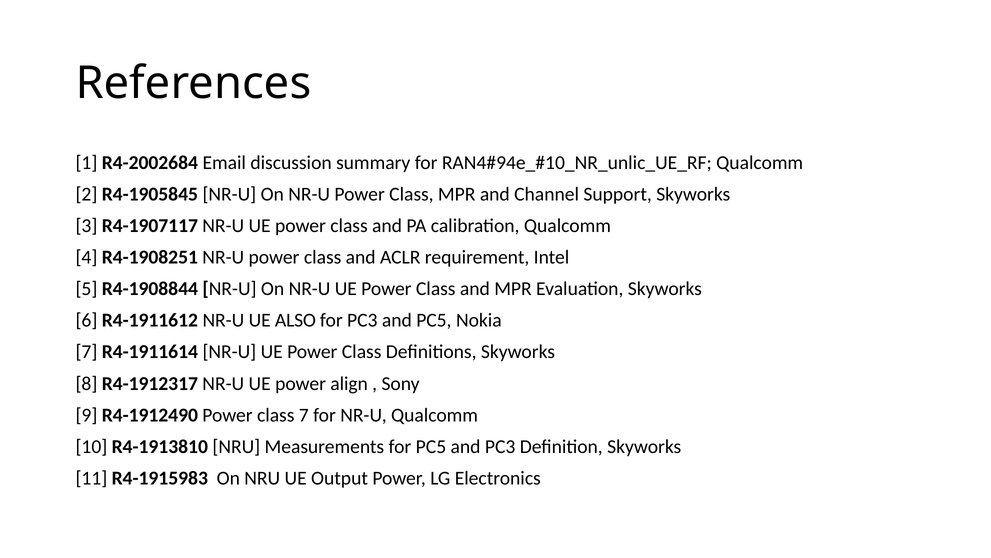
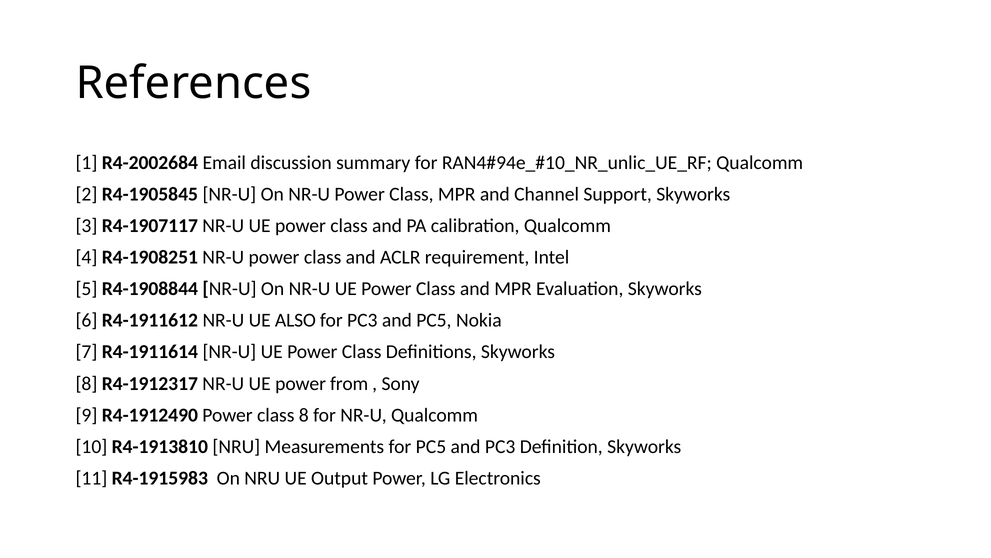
align: align -> from
class 7: 7 -> 8
